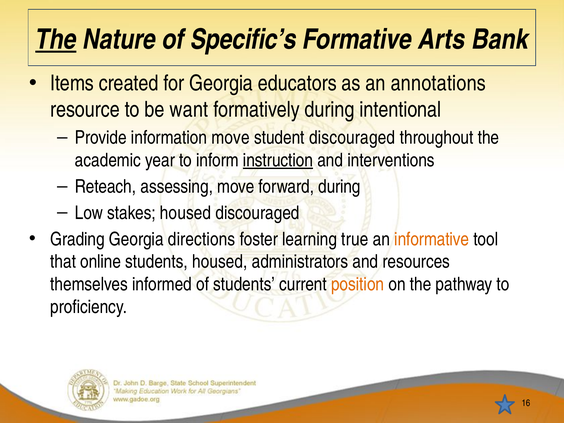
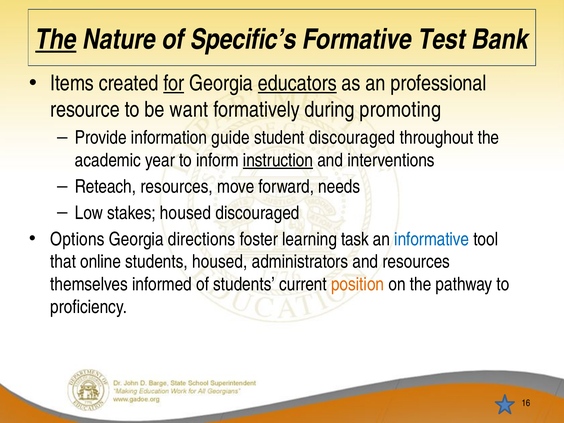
Arts: Arts -> Test
for underline: none -> present
educators underline: none -> present
annotations: annotations -> professional
intentional: intentional -> promoting
information move: move -> guide
Reteach assessing: assessing -> resources
forward during: during -> needs
Grading: Grading -> Options
true: true -> task
informative colour: orange -> blue
